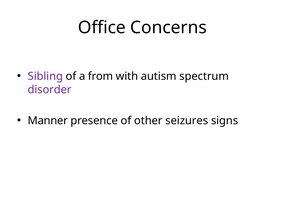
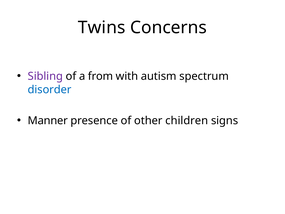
Office: Office -> Twins
disorder colour: purple -> blue
seizures: seizures -> children
